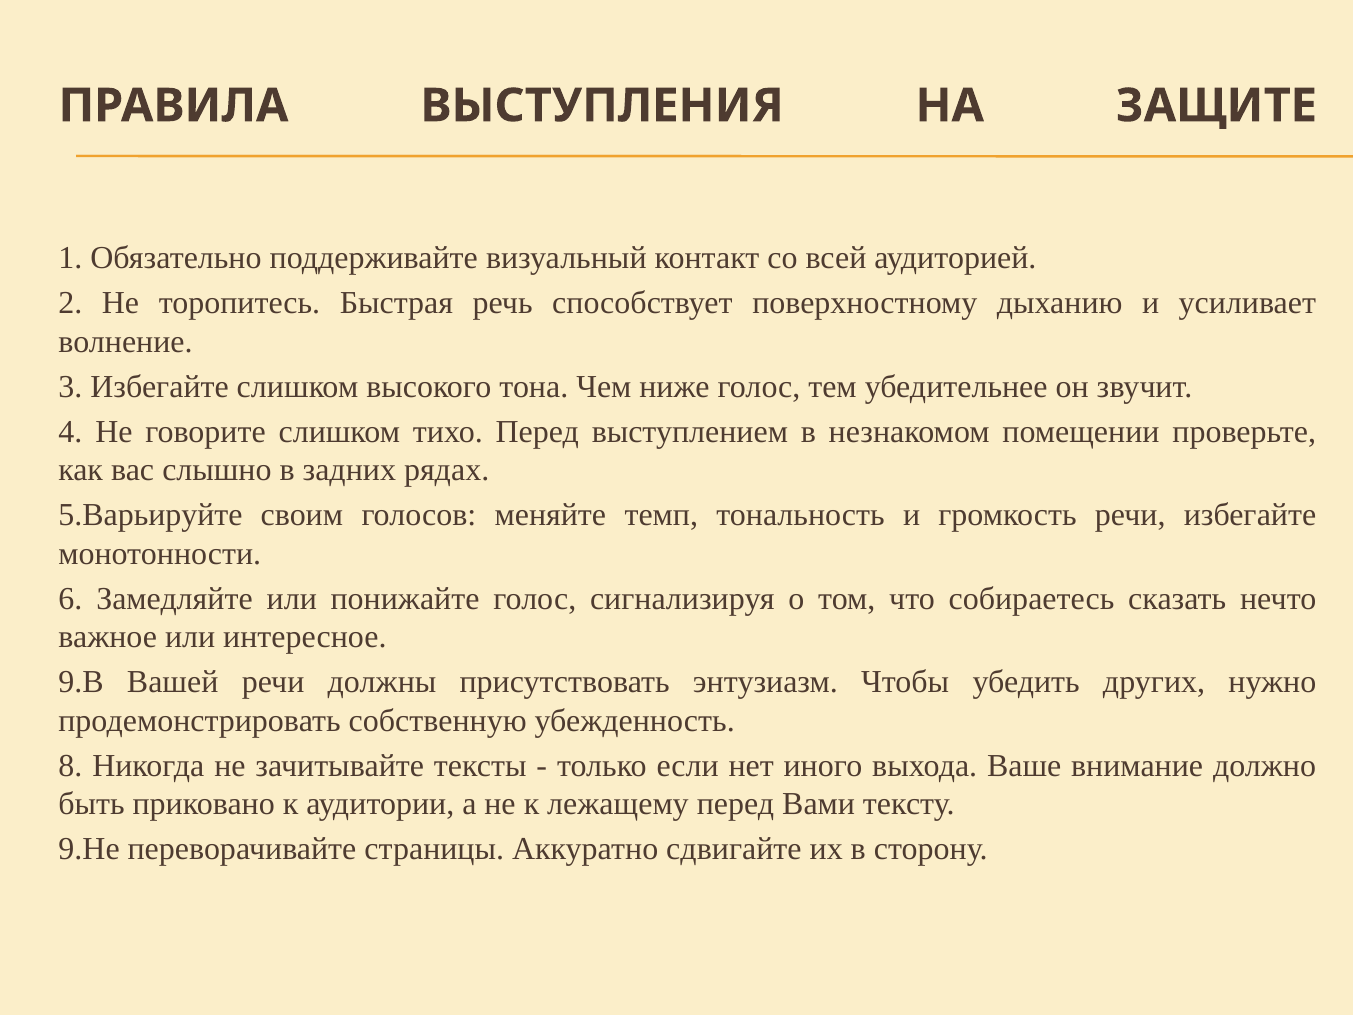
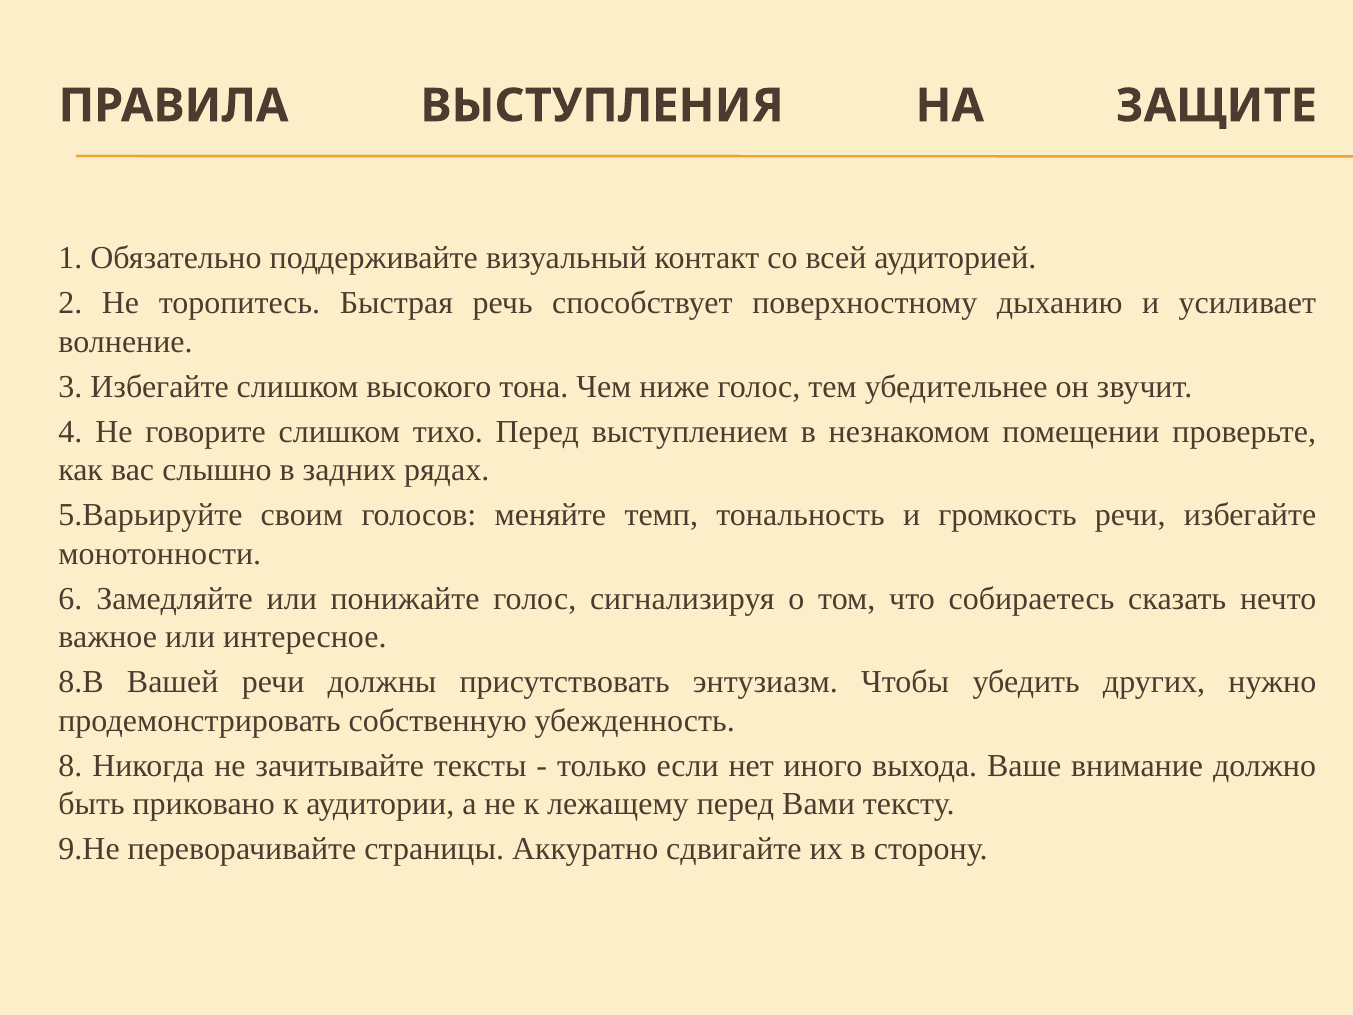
9.В: 9.В -> 8.В
